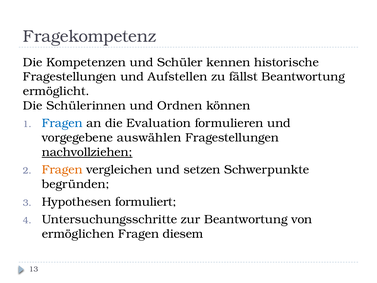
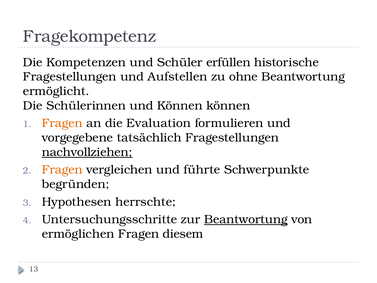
kennen: kennen -> erfüllen
fällst: fällst -> ohne
und Ordnen: Ordnen -> Können
Fragen at (62, 123) colour: blue -> orange
auswählen: auswählen -> tatsächlich
setzen: setzen -> führte
formuliert: formuliert -> herrschte
Beantwortung at (246, 219) underline: none -> present
